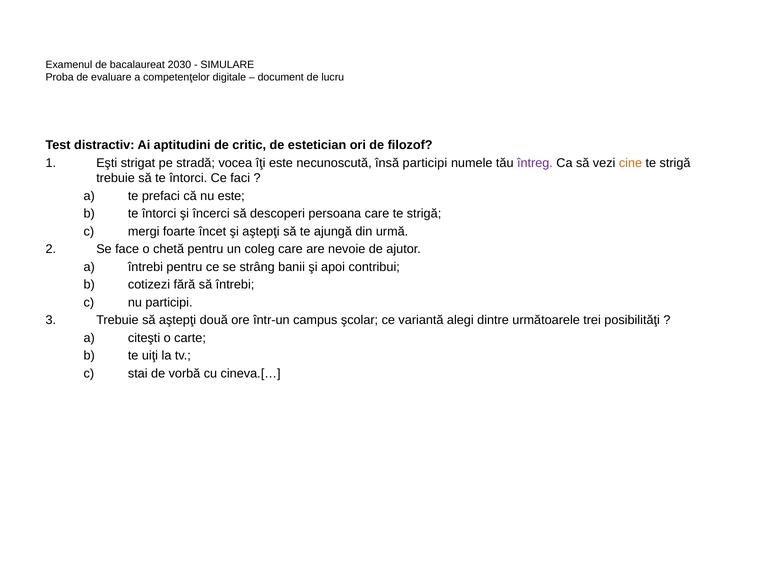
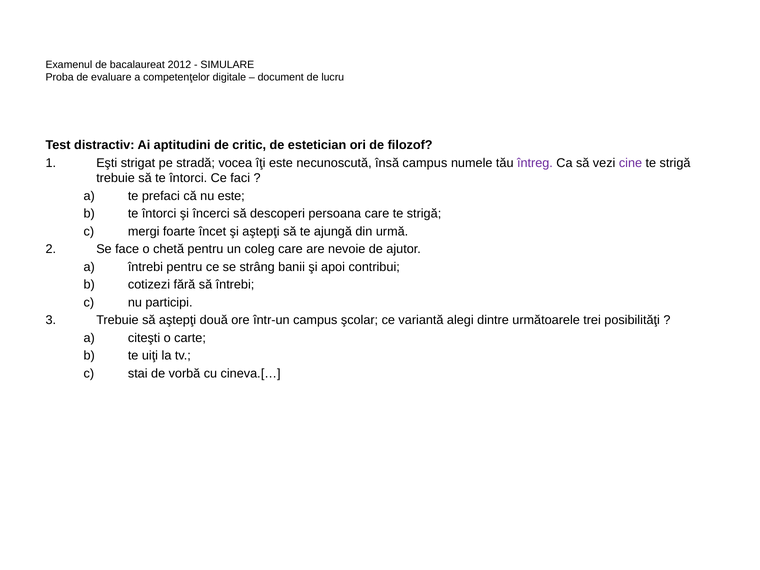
2030: 2030 -> 2012
însă participi: participi -> campus
cine colour: orange -> purple
